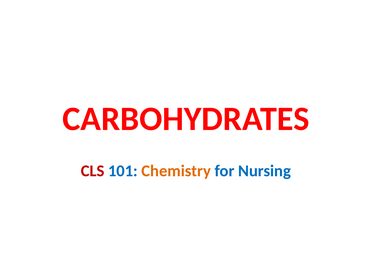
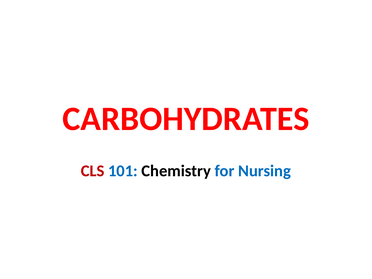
Chemistry colour: orange -> black
